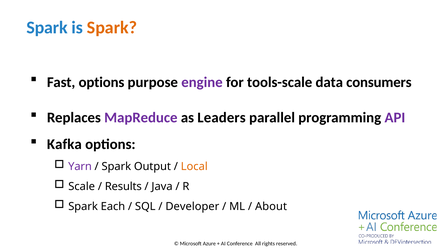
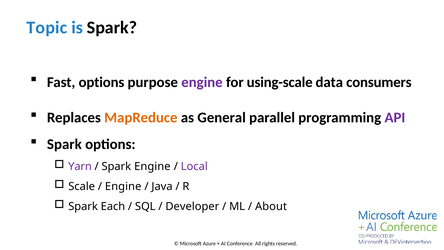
Spark at (47, 28): Spark -> Topic
Spark at (112, 28) colour: orange -> black
tools-scale: tools-scale -> using-scale
MapReduce colour: purple -> orange
Leaders: Leaders -> General
Kafka at (64, 144): Kafka -> Spark
Spark Output: Output -> Engine
Local colour: orange -> purple
Results at (123, 186): Results -> Engine
